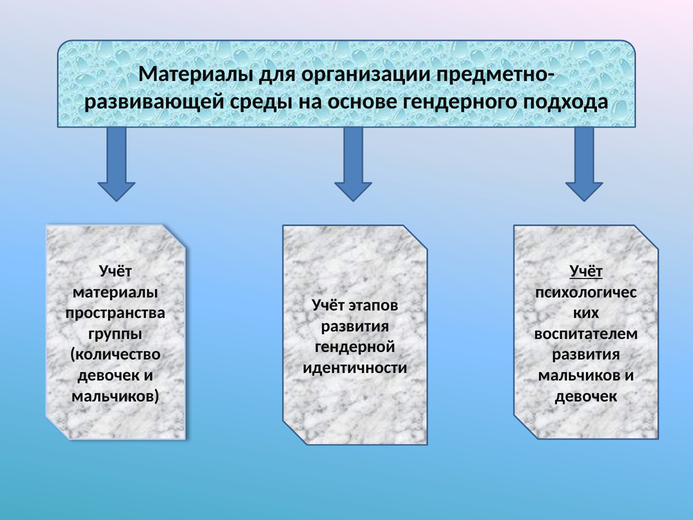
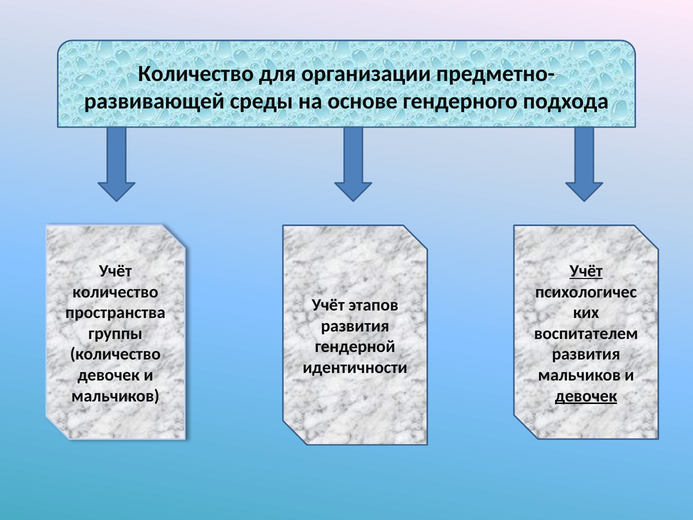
Материалы at (196, 74): Материалы -> Количество
материалы at (115, 292): материалы -> количество
девочек at (586, 396) underline: none -> present
